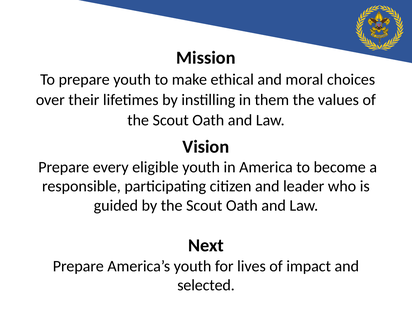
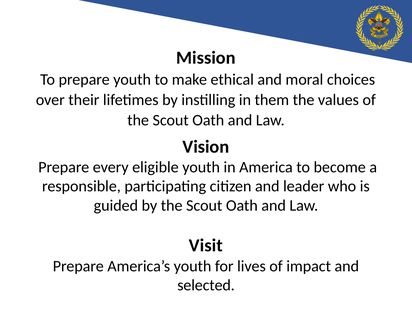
Next: Next -> Visit
